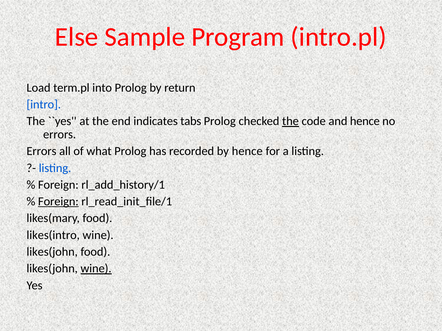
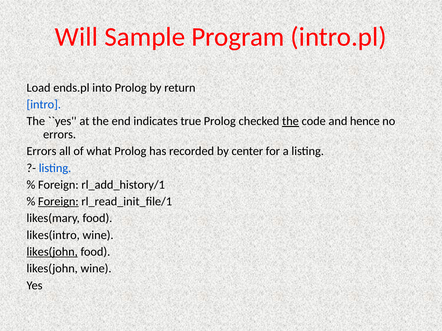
Else: Else -> Will
term.pl: term.pl -> ends.pl
tabs: tabs -> true
by hence: hence -> center
likes(john at (52, 252) underline: none -> present
wine at (96, 269) underline: present -> none
